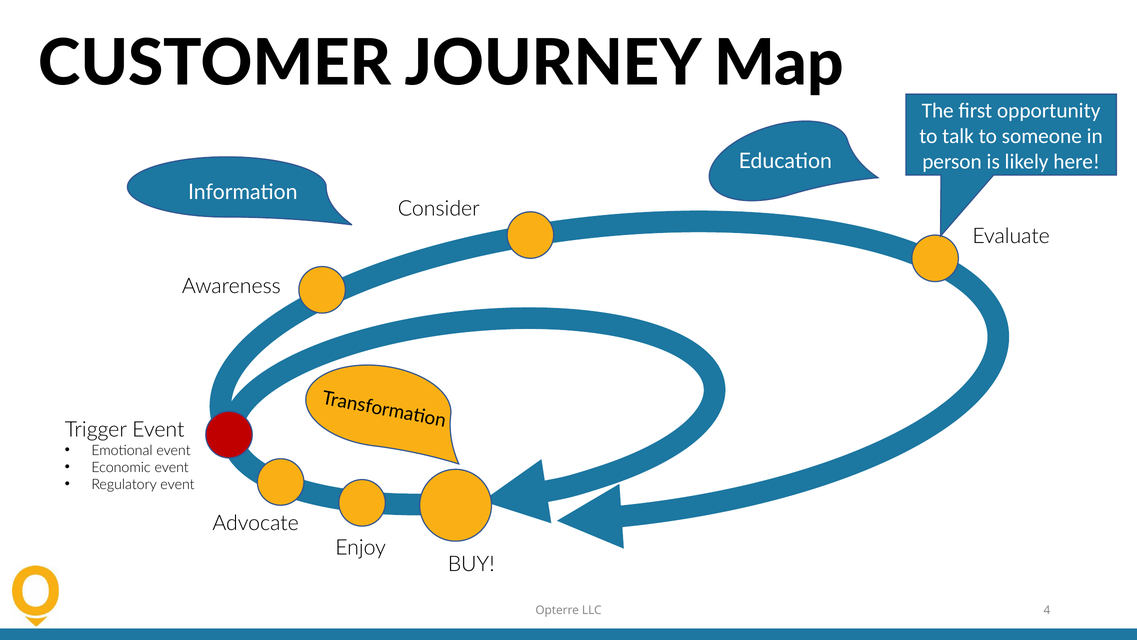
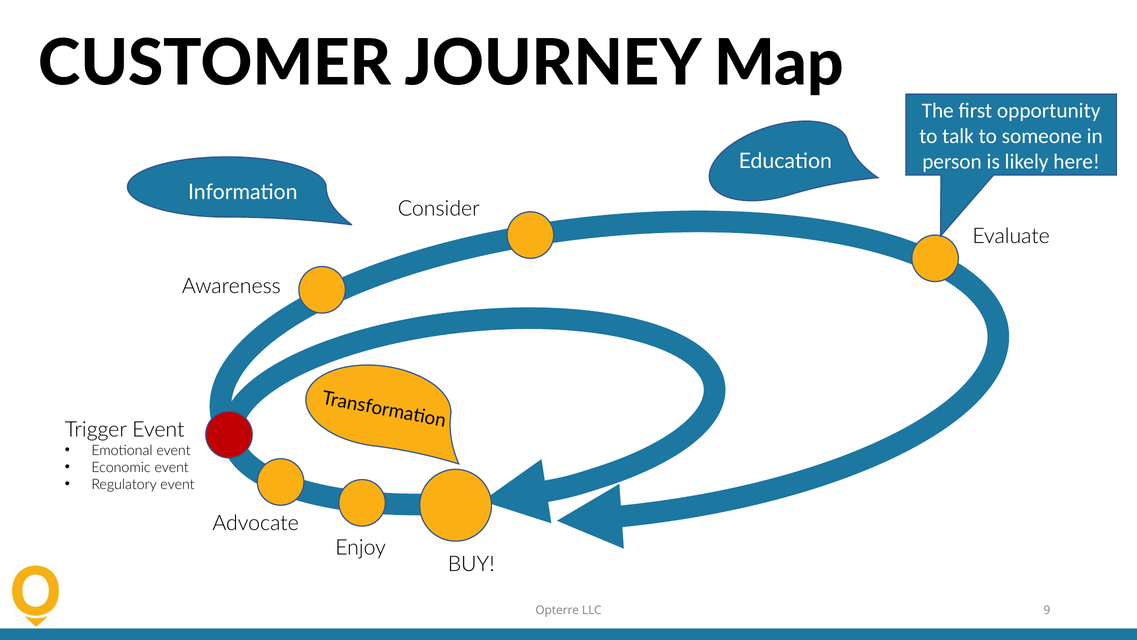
4: 4 -> 9
